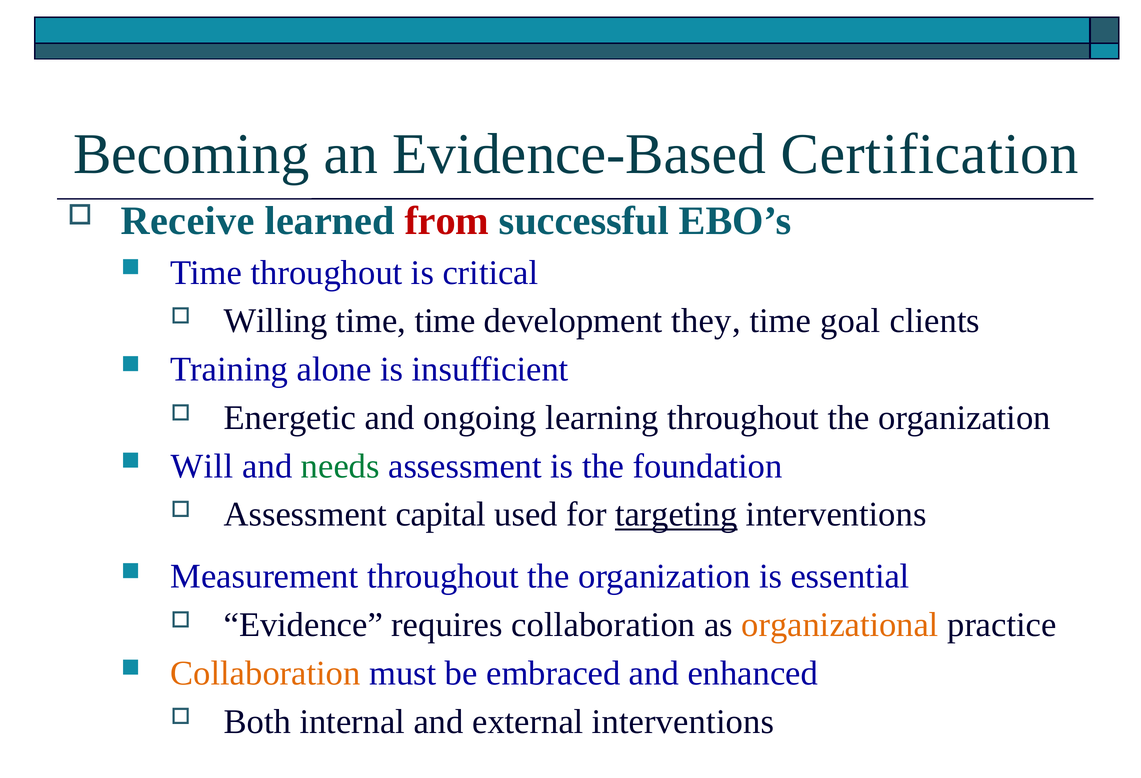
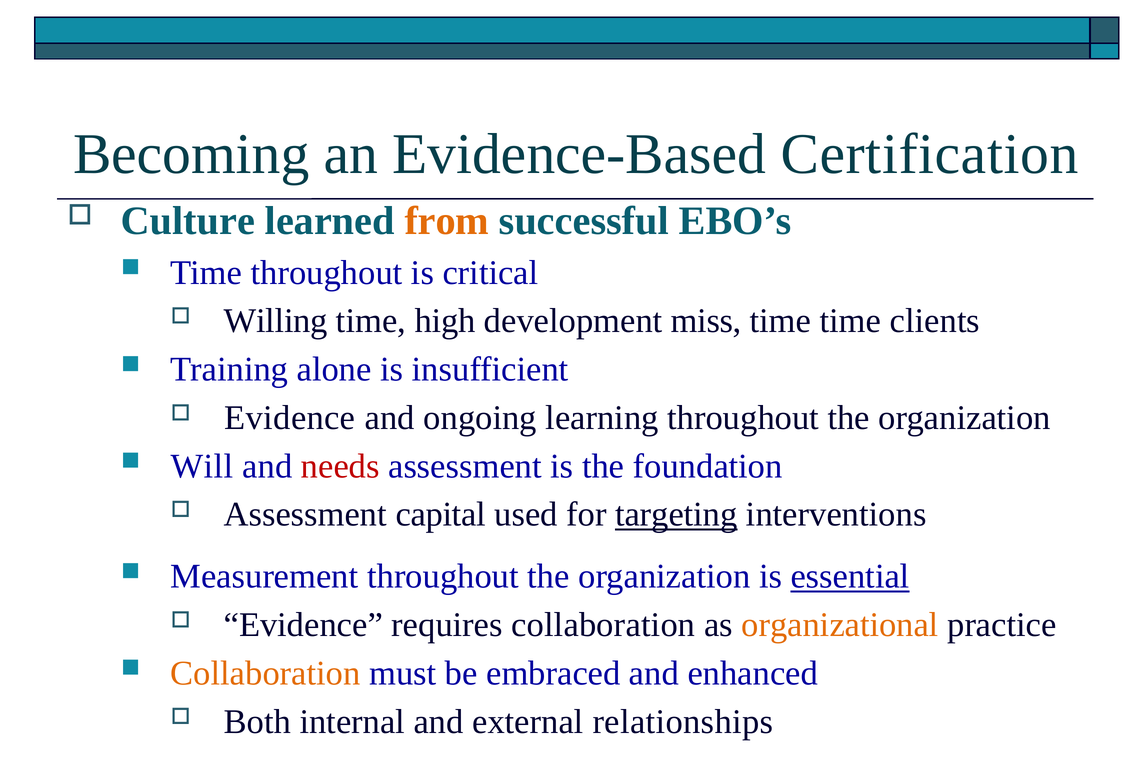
Receive: Receive -> Culture
from colour: red -> orange
time time: time -> high
they: they -> miss
time goal: goal -> time
Energetic at (290, 418): Energetic -> Evidence
needs colour: green -> red
essential underline: none -> present
external interventions: interventions -> relationships
